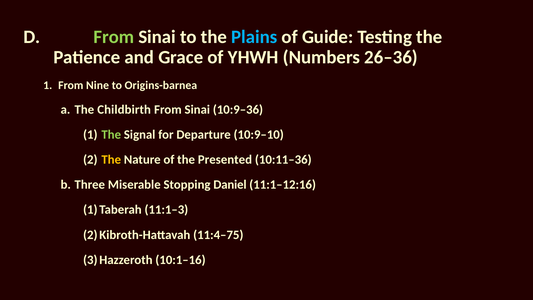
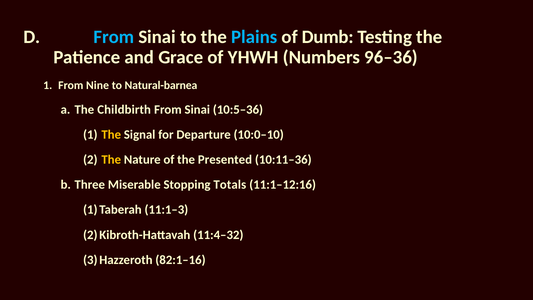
From at (114, 37) colour: light green -> light blue
Guide: Guide -> Dumb
26–36: 26–36 -> 96–36
Origins-barnea: Origins-barnea -> Natural-barnea
10:9–36: 10:9–36 -> 10:5–36
The at (111, 135) colour: light green -> yellow
10:9–10: 10:9–10 -> 10:0–10
Daniel: Daniel -> Totals
11:4–75: 11:4–75 -> 11:4–32
10:1–16: 10:1–16 -> 82:1–16
